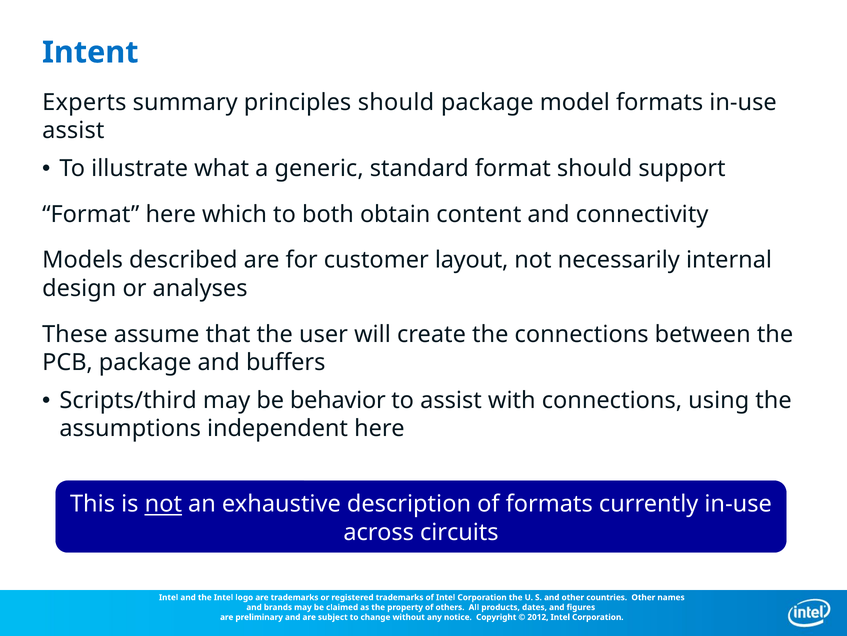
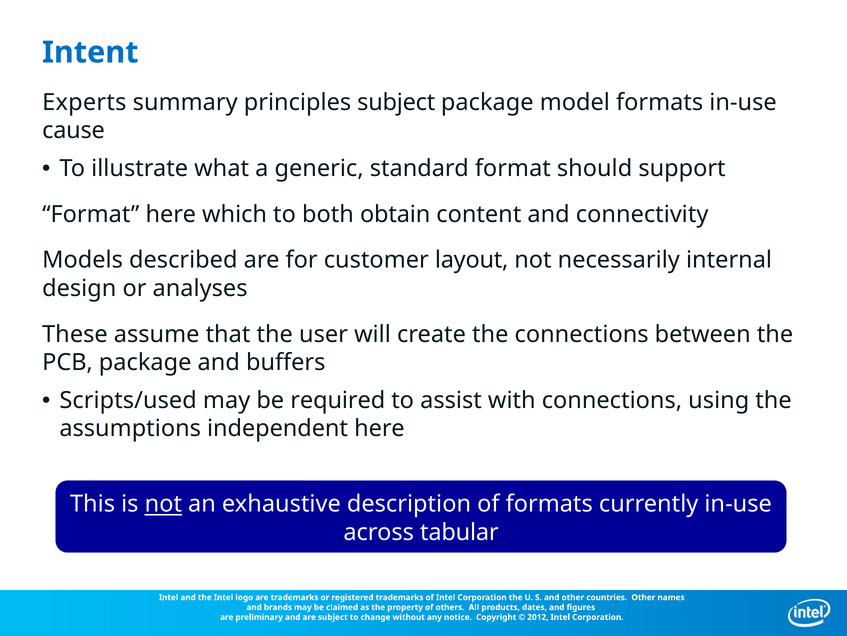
principles should: should -> subject
assist at (73, 130): assist -> cause
Scripts/third: Scripts/third -> Scripts/used
behavior: behavior -> required
circuits: circuits -> tabular
